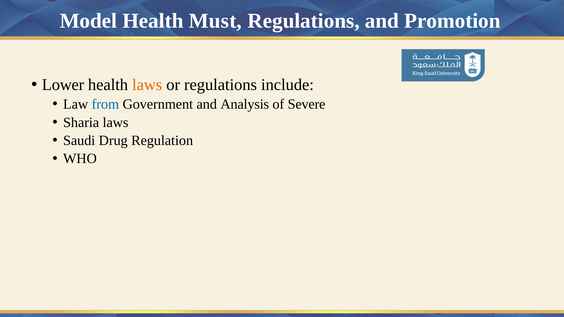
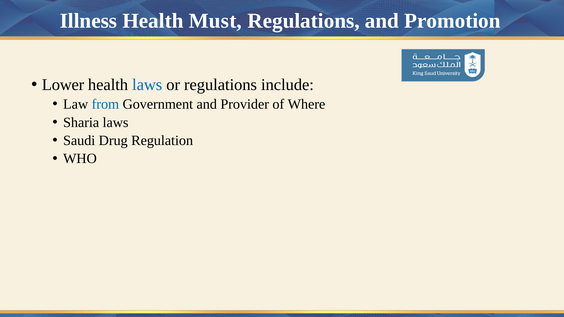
Model: Model -> Illness
laws at (147, 85) colour: orange -> blue
Analysis: Analysis -> Provider
Severe: Severe -> Where
